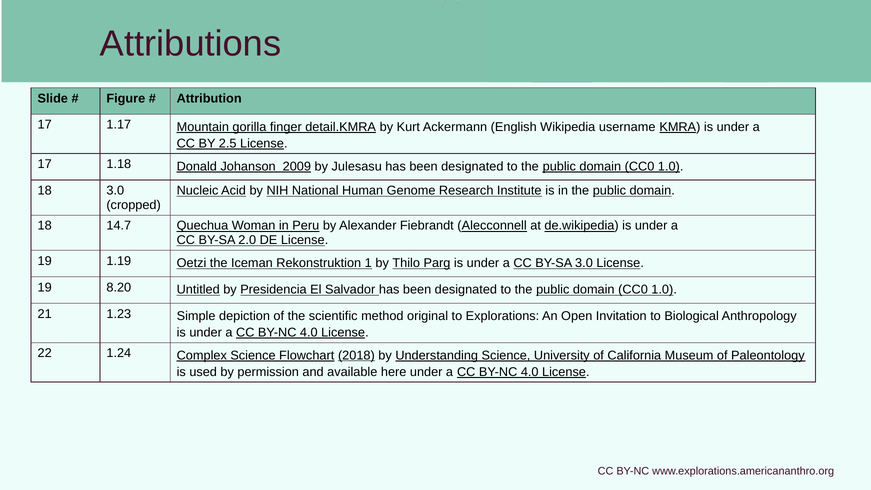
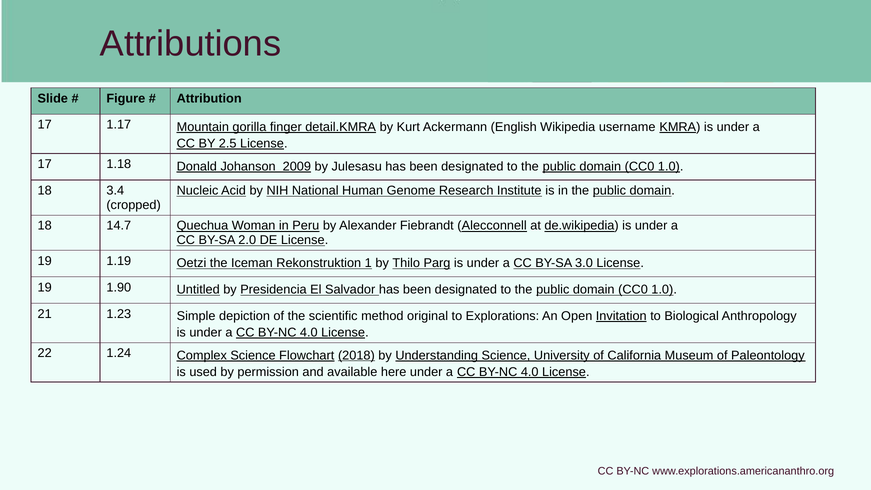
18 3.0: 3.0 -> 3.4
8.20: 8.20 -> 1.90
Invitation underline: none -> present
